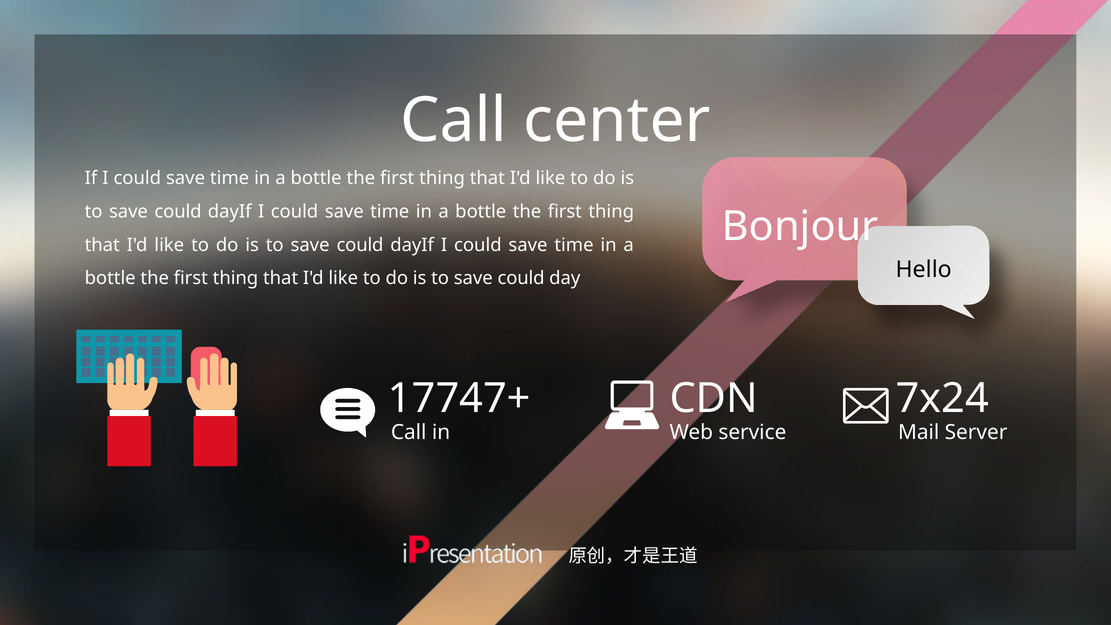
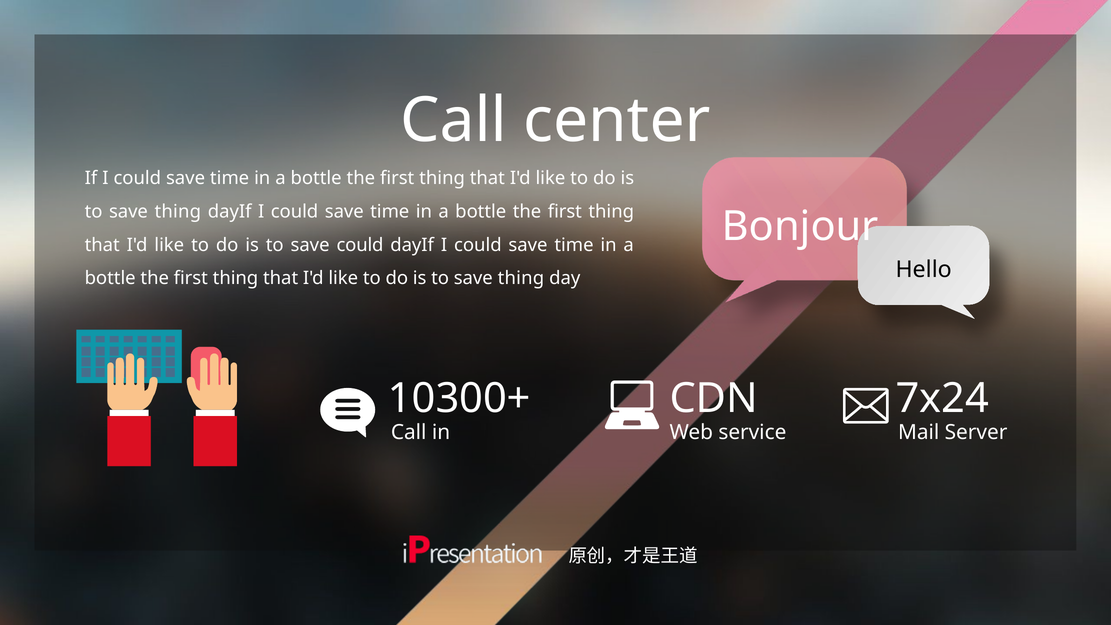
could at (178, 212): could -> thing
could at (521, 278): could -> thing
17747+: 17747+ -> 10300+
